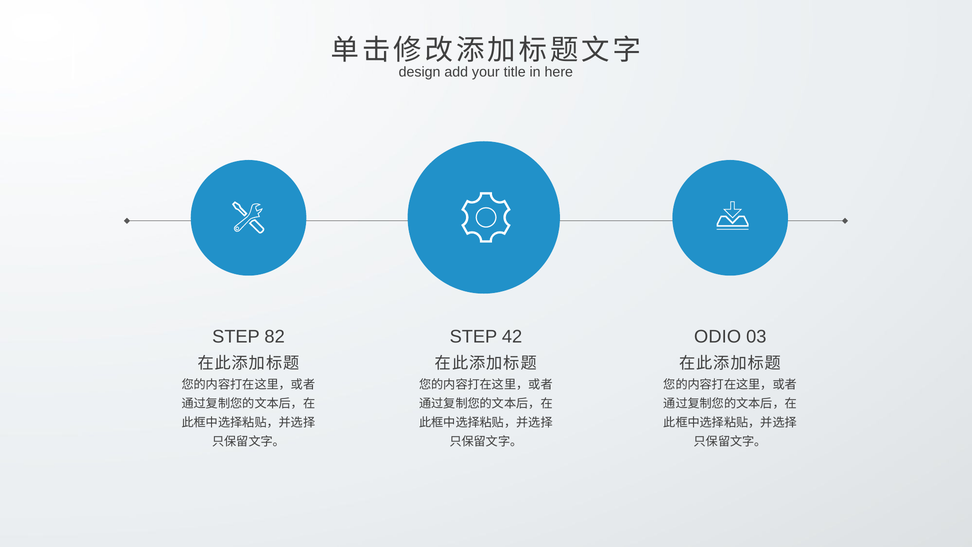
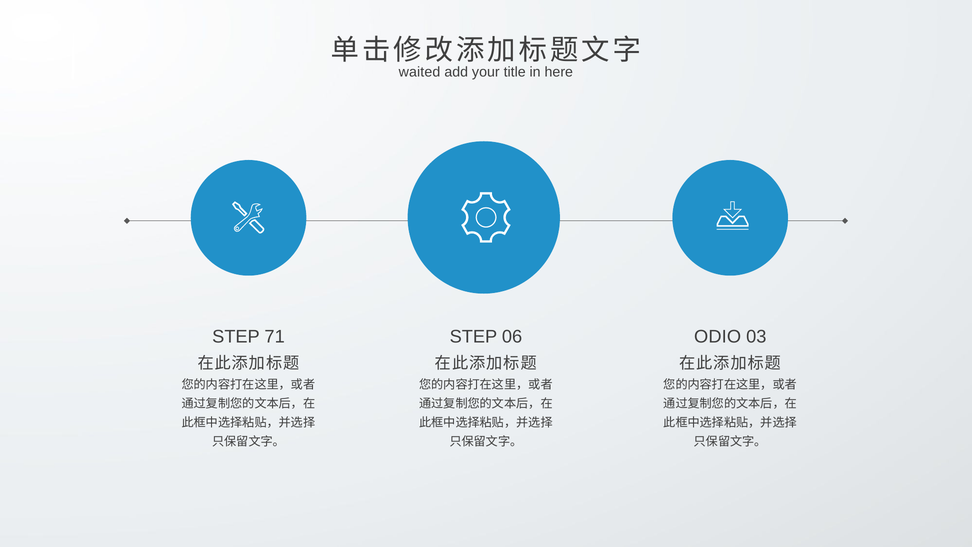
design: design -> waited
82: 82 -> 71
42: 42 -> 06
